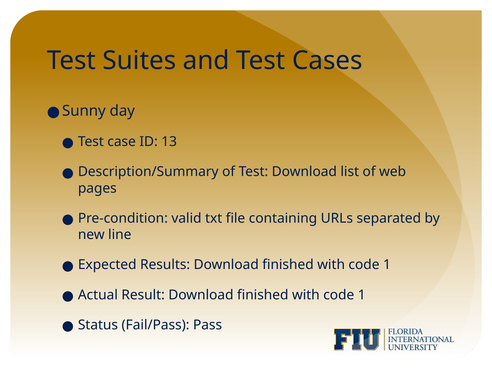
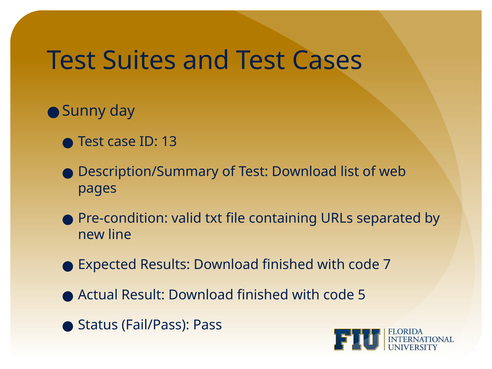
1 at (387, 265): 1 -> 7
1 at (362, 295): 1 -> 5
